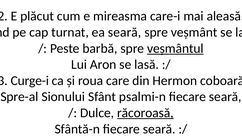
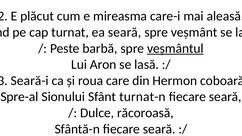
Curge-i: Curge-i -> Seară-i
psalmi-n: psalmi-n -> turnat-n
răcoroasă underline: present -> none
